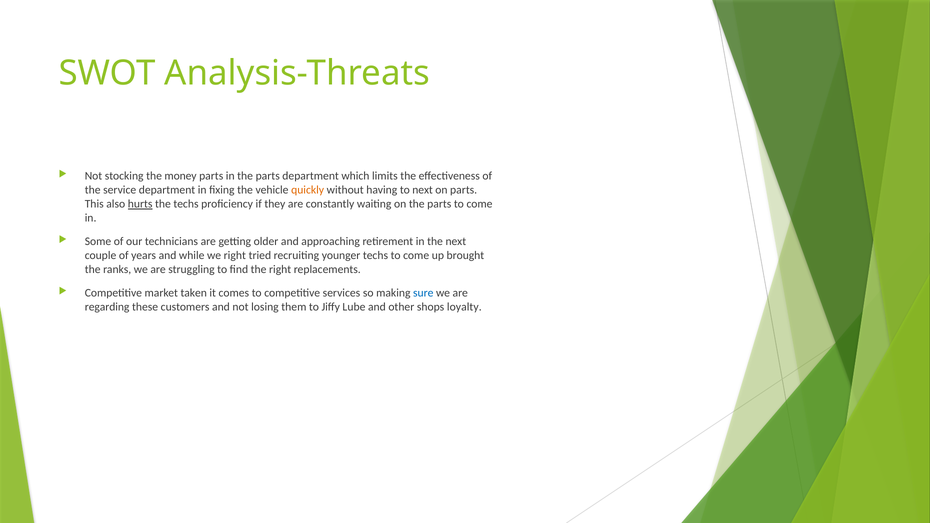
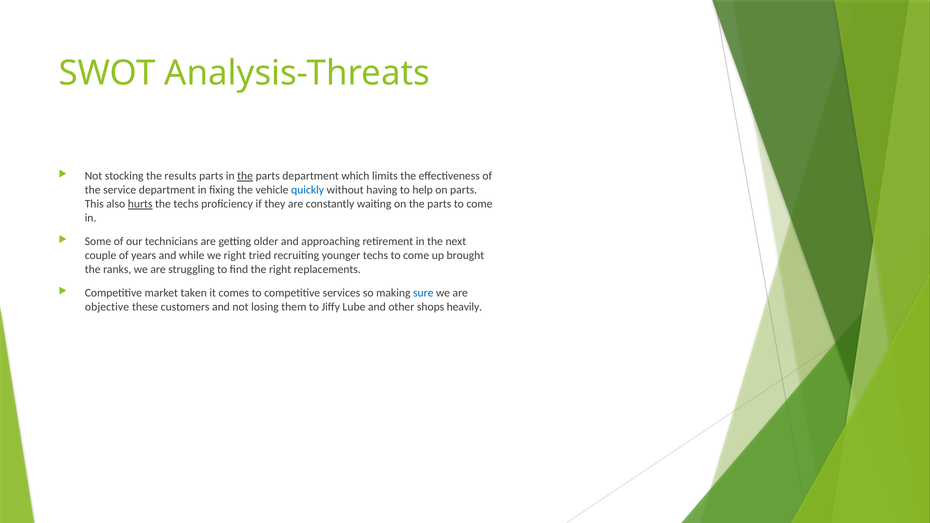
money: money -> results
the at (245, 176) underline: none -> present
quickly colour: orange -> blue
to next: next -> help
regarding: regarding -> objective
loyalty: loyalty -> heavily
